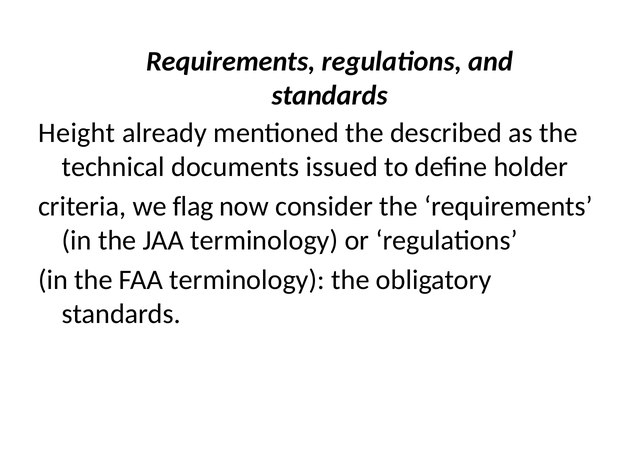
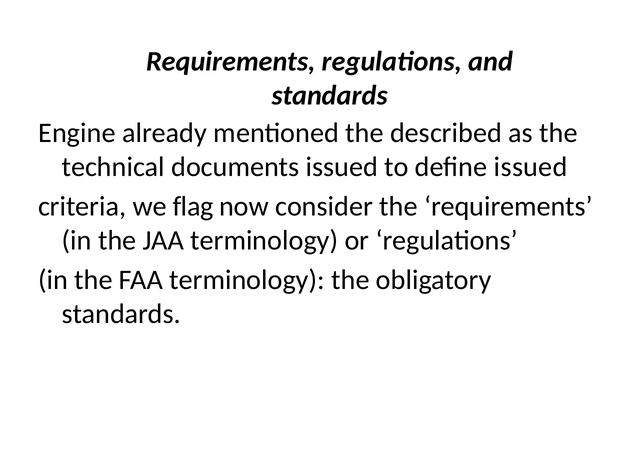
Height: Height -> Engine
define holder: holder -> issued
